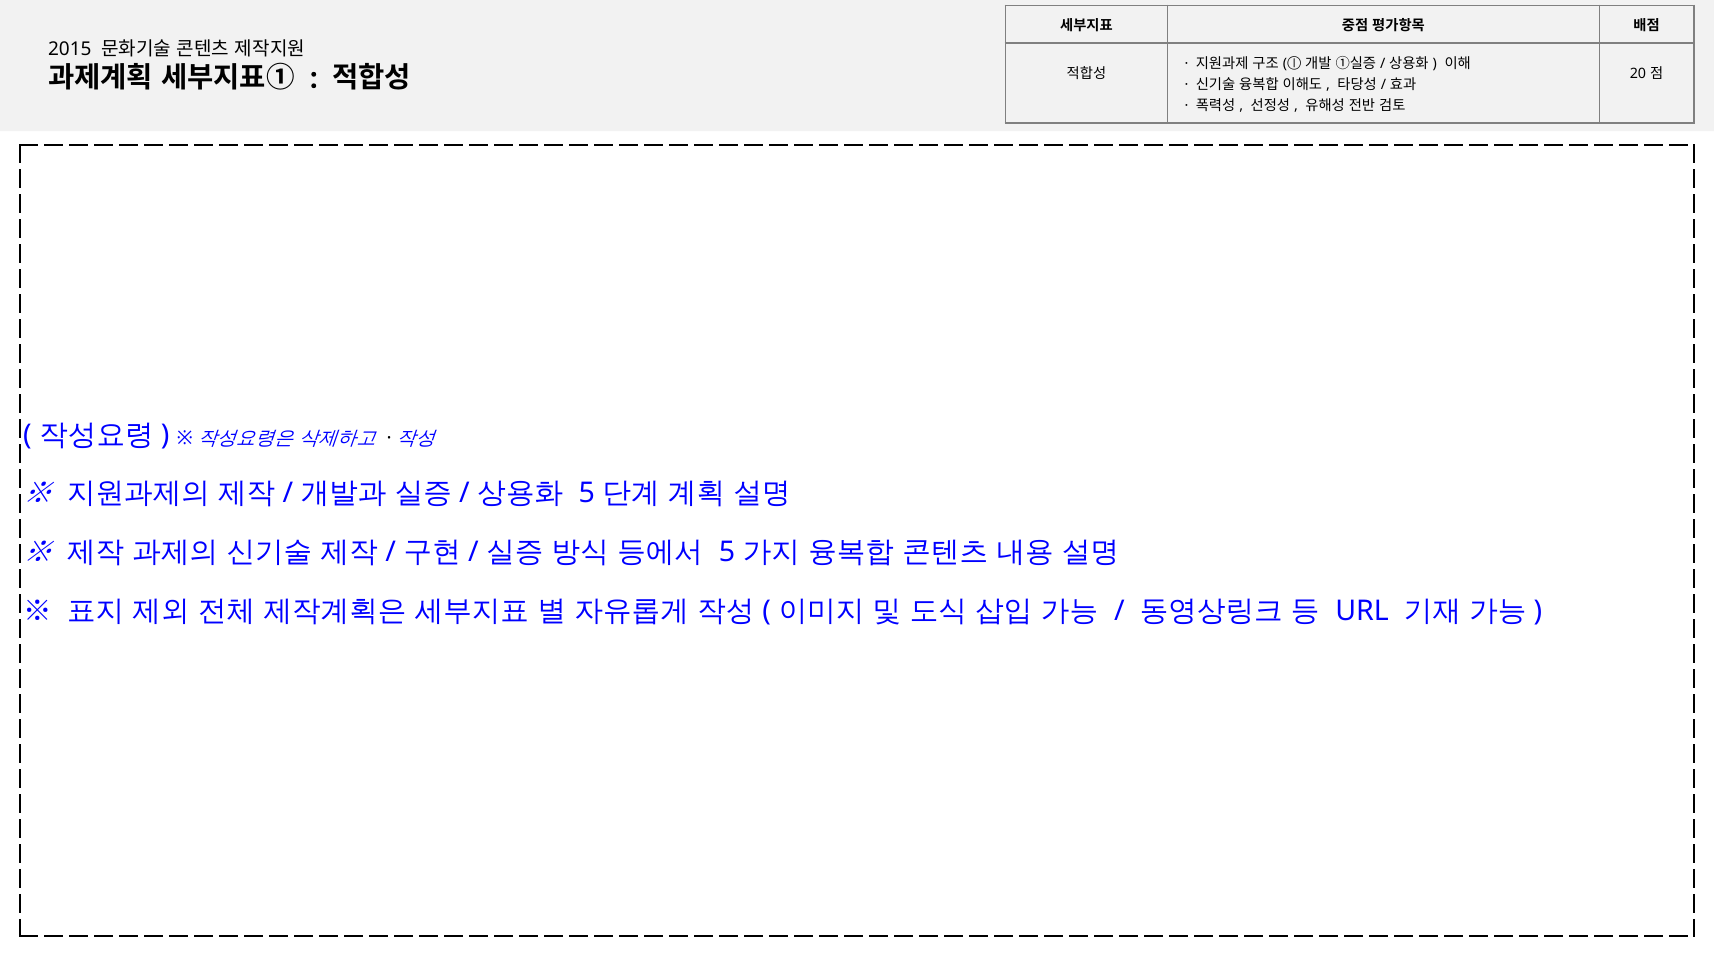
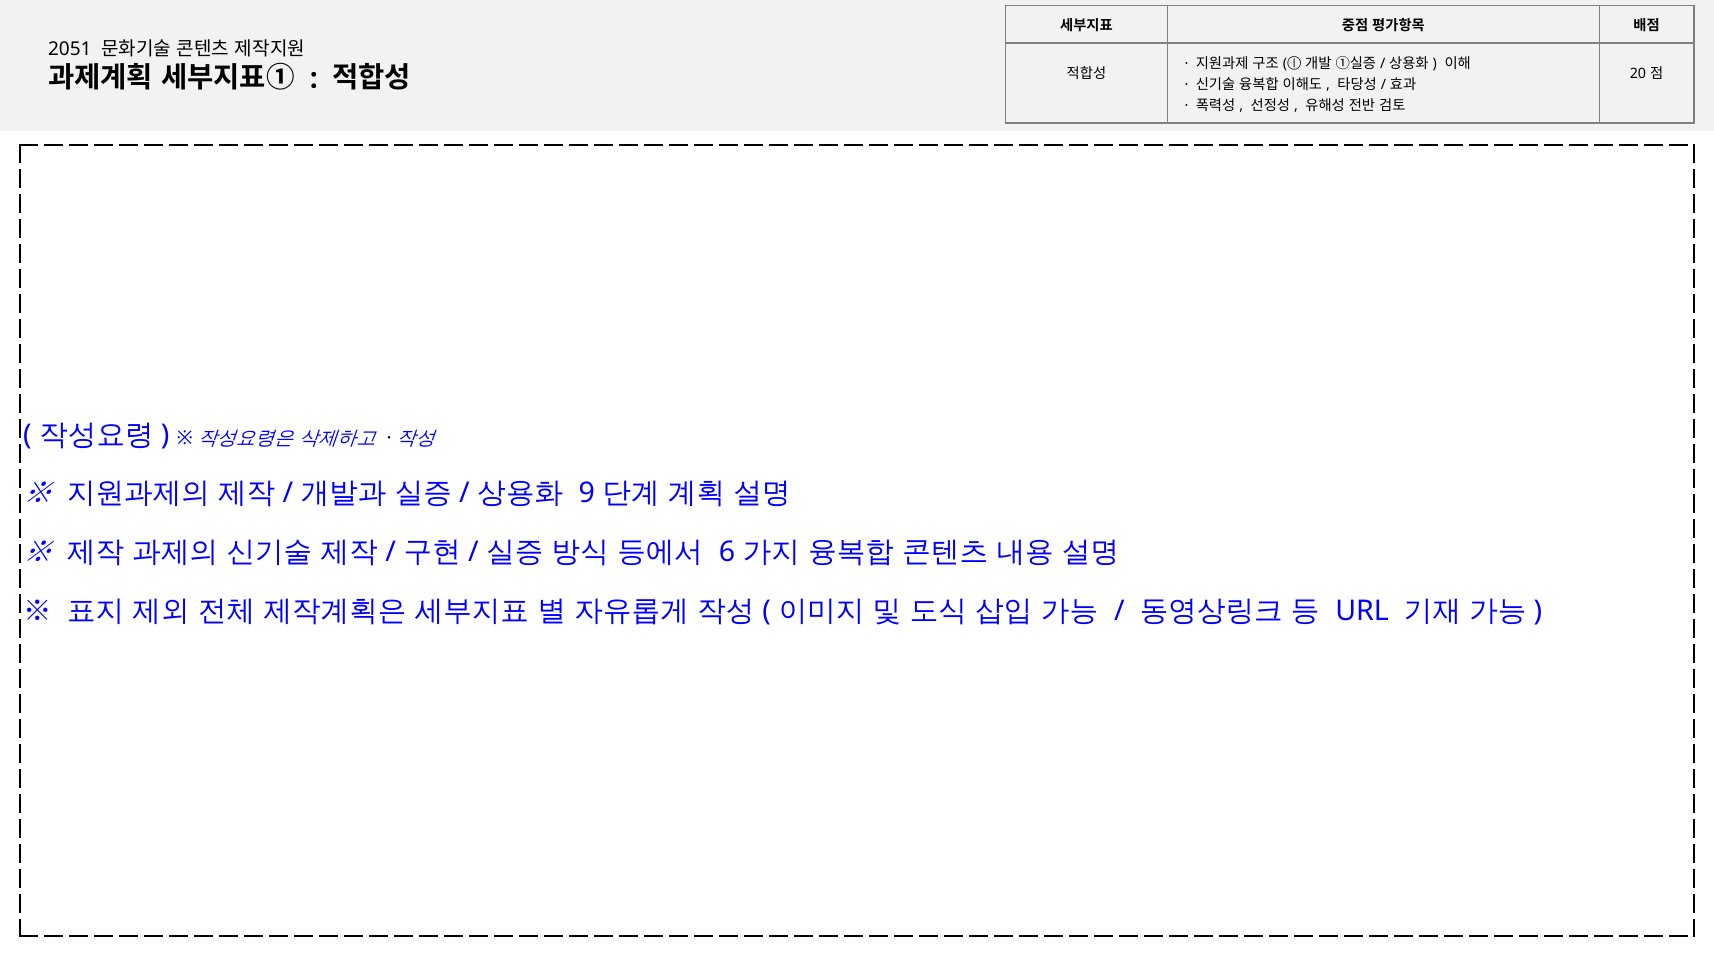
2015: 2015 -> 2051
5 at (587, 493): 5 -> 9
5 at (727, 552): 5 -> 6
